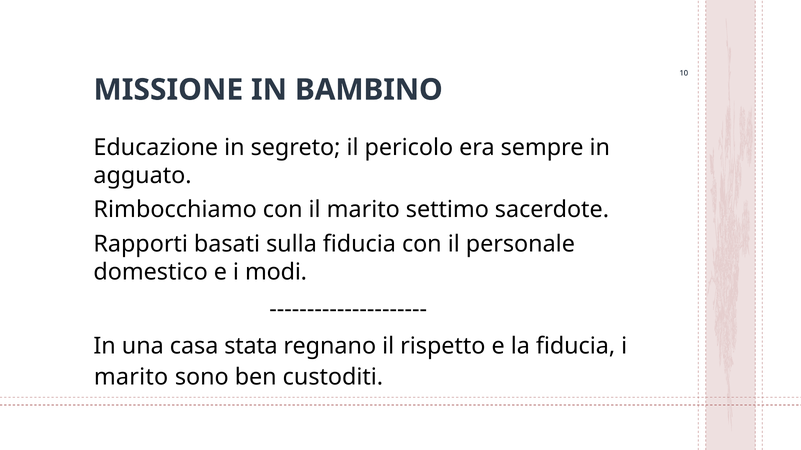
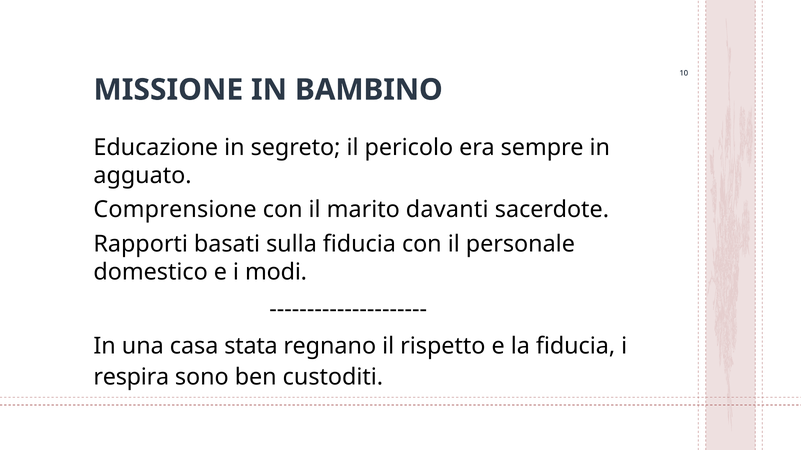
Rimbocchiamo: Rimbocchiamo -> Comprensione
settimo: settimo -> davanti
marito at (131, 377): marito -> respira
